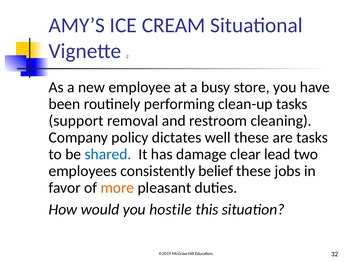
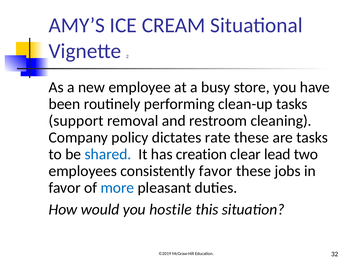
well: well -> rate
damage: damage -> creation
consistently belief: belief -> favor
more colour: orange -> blue
